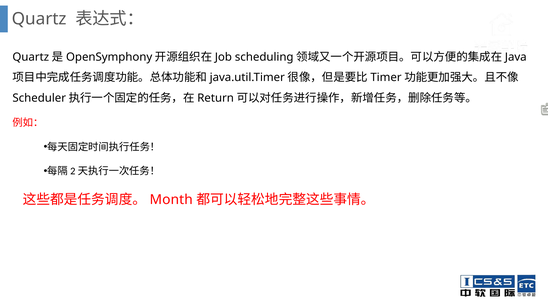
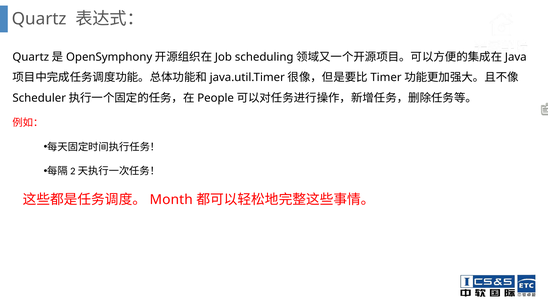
Return: Return -> People
